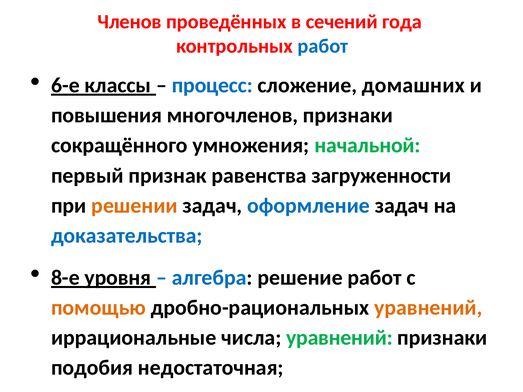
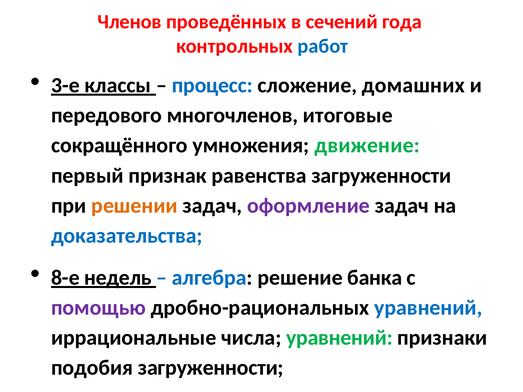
6-е: 6-е -> 3-е
повышения: повышения -> передового
многочленов признаки: признаки -> итоговые
начальной: начальной -> движение
оформление colour: blue -> purple
уровня: уровня -> недель
решение работ: работ -> банка
помощью colour: orange -> purple
уравнений at (428, 308) colour: orange -> blue
подобия недостаточная: недостаточная -> загруженности
